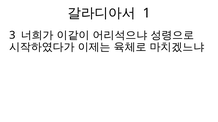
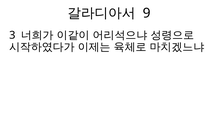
1: 1 -> 9
